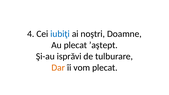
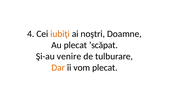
iubiţi colour: blue -> orange
’aştept: ’aştept -> ’scăpat
isprăvi: isprăvi -> venire
